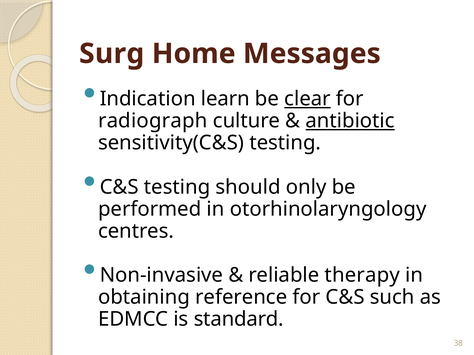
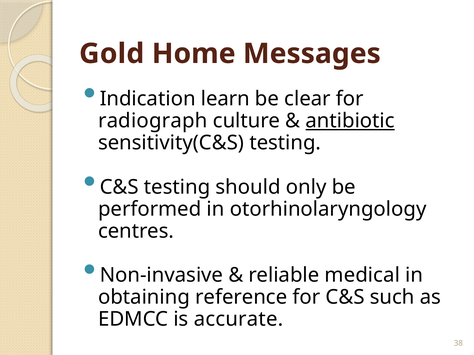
Surg: Surg -> Gold
clear underline: present -> none
therapy: therapy -> medical
standard: standard -> accurate
